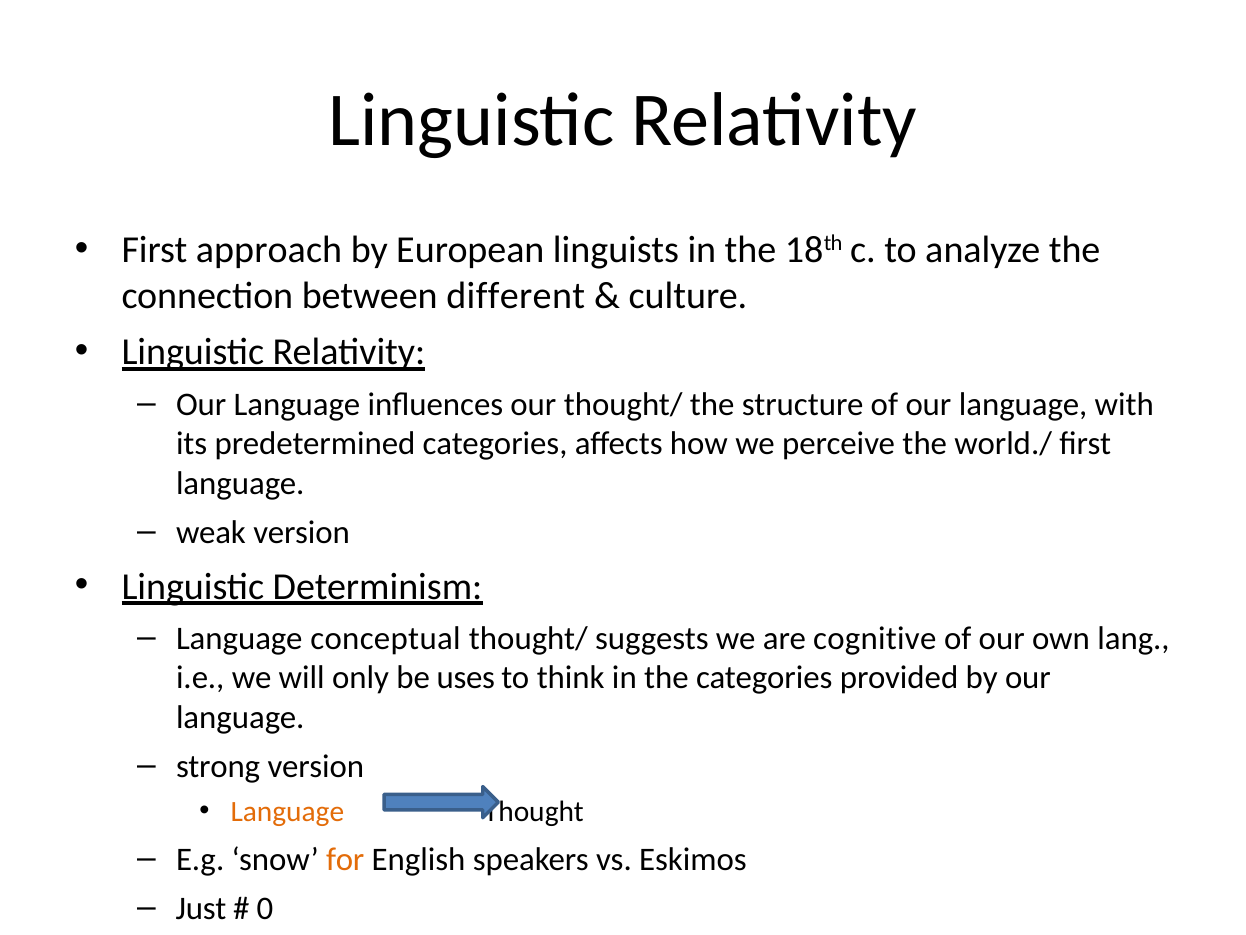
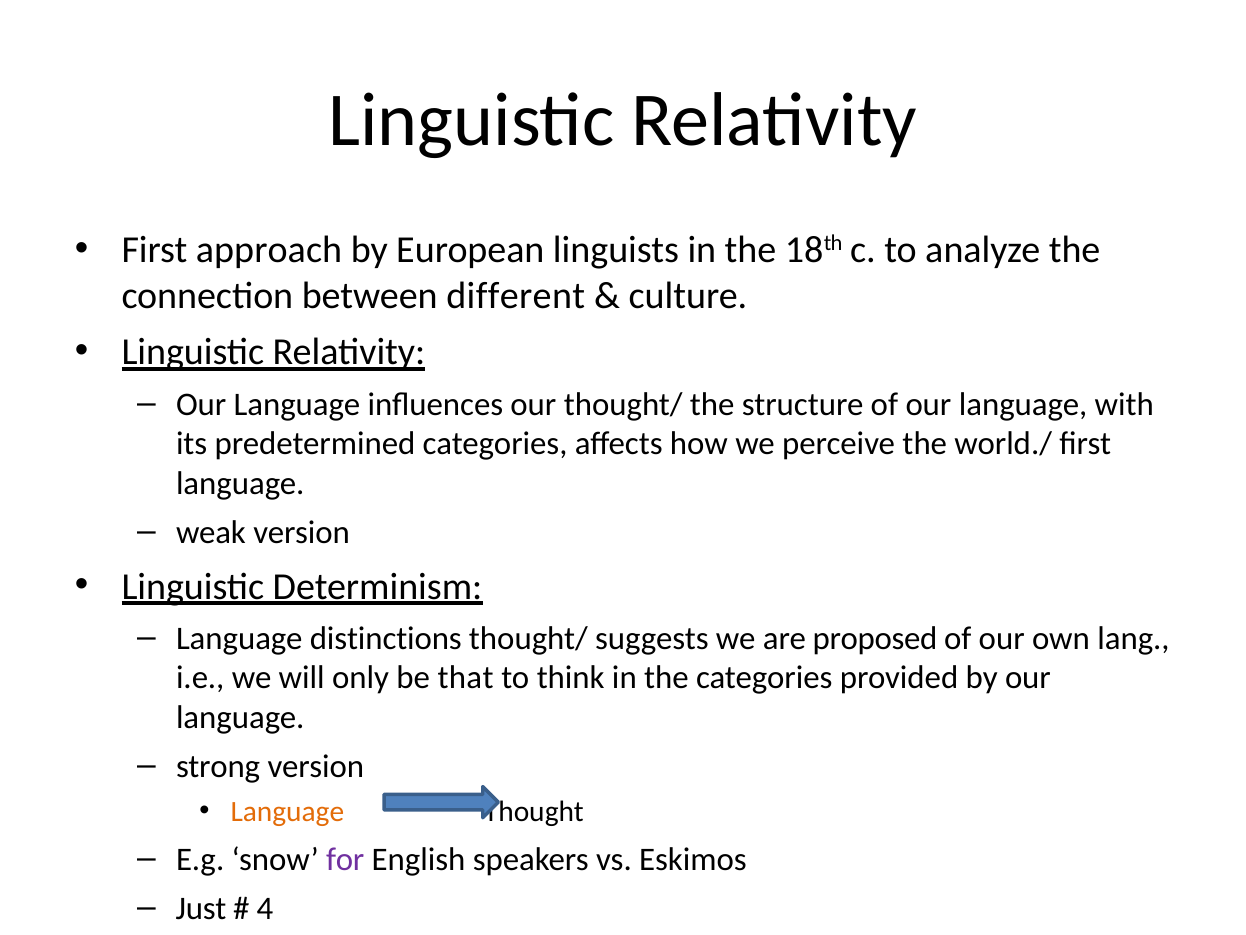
conceptual: conceptual -> distinctions
cognitive: cognitive -> proposed
uses: uses -> that
for colour: orange -> purple
0: 0 -> 4
